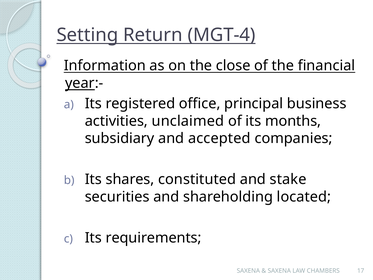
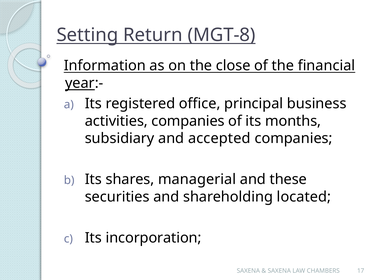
MGT-4: MGT-4 -> MGT-8
activities unclaimed: unclaimed -> companies
constituted: constituted -> managerial
stake: stake -> these
requirements: requirements -> incorporation
